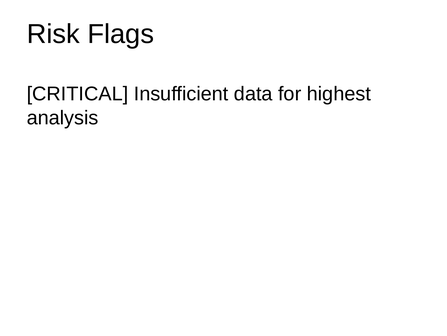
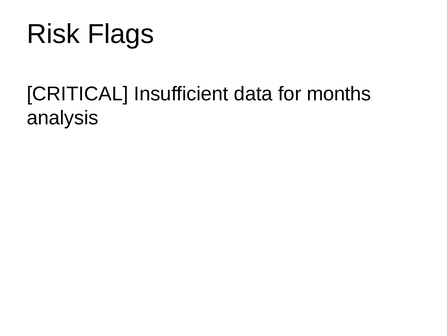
highest: highest -> months
